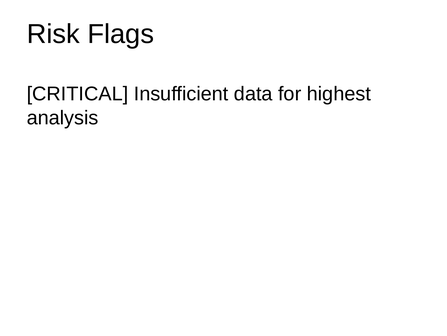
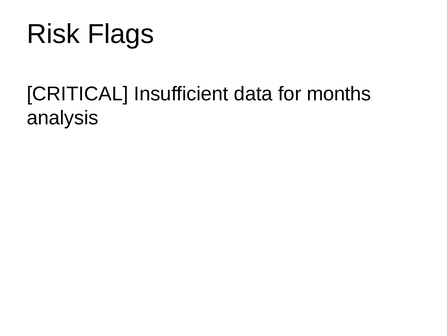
highest: highest -> months
